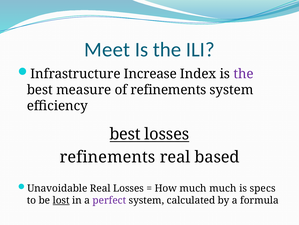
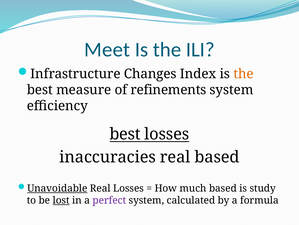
Increase: Increase -> Changes
the at (244, 74) colour: purple -> orange
refinements at (107, 157): refinements -> inaccuracies
Unavoidable underline: none -> present
much much: much -> based
specs: specs -> study
